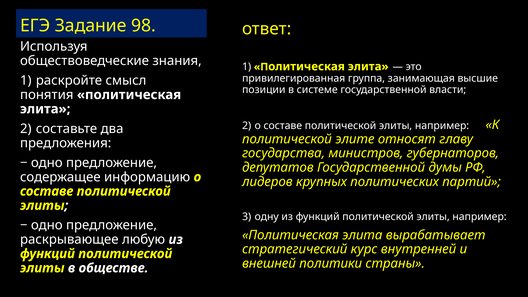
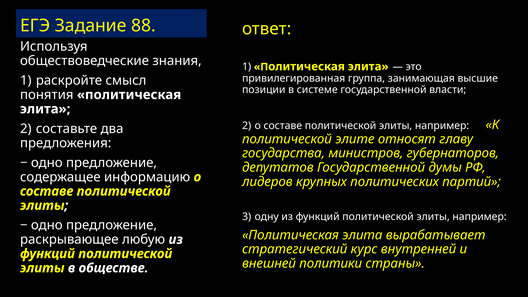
98: 98 -> 88
